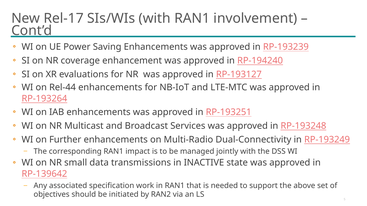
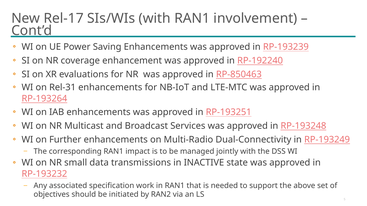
RP-194240: RP-194240 -> RP-192240
RP-193127: RP-193127 -> RP-850463
Rel-44: Rel-44 -> Rel-31
RP-139642: RP-139642 -> RP-193232
